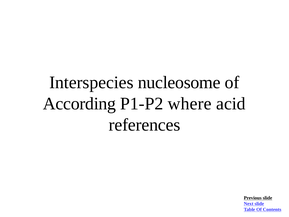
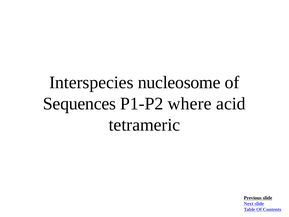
According: According -> Sequences
references: references -> tetrameric
